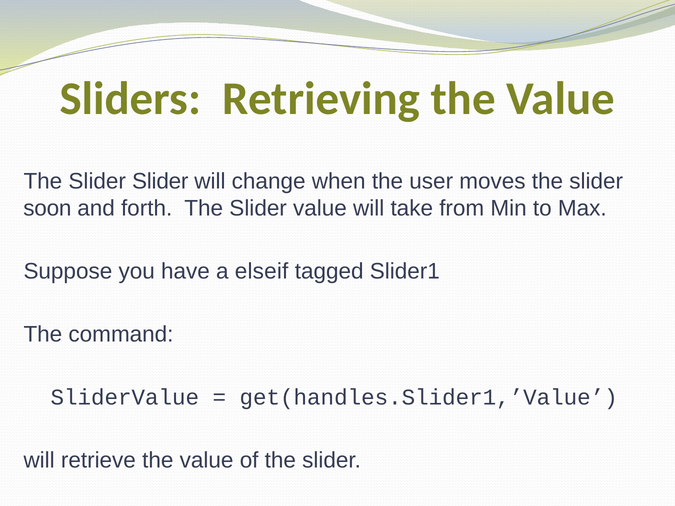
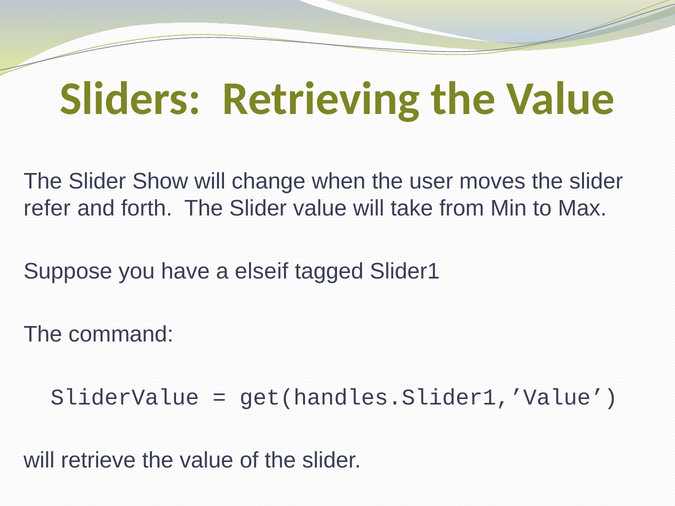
Slider Slider: Slider -> Show
soon: soon -> refer
